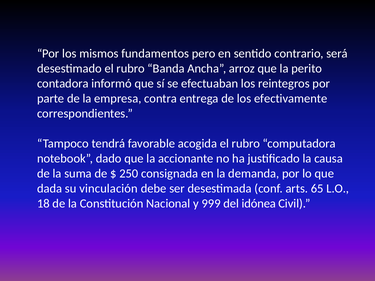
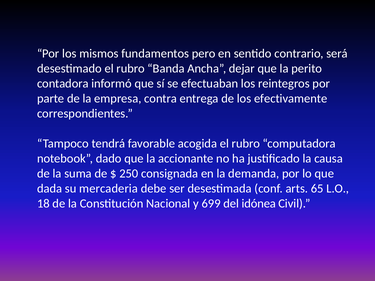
arroz: arroz -> dejar
vinculación: vinculación -> mercaderia
999: 999 -> 699
